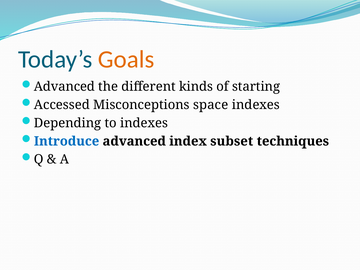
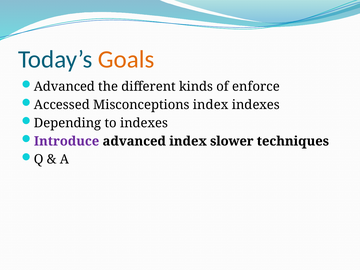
starting: starting -> enforce
Misconceptions space: space -> index
Introduce colour: blue -> purple
subset: subset -> slower
